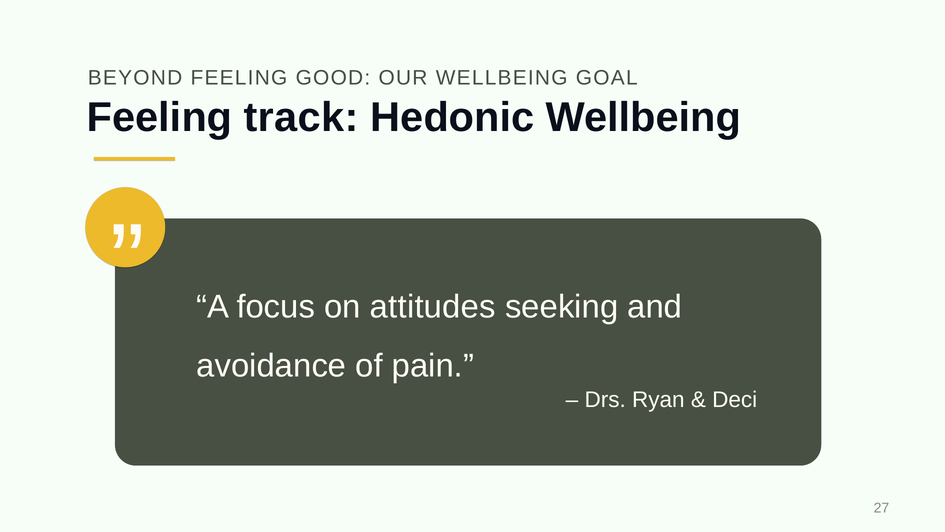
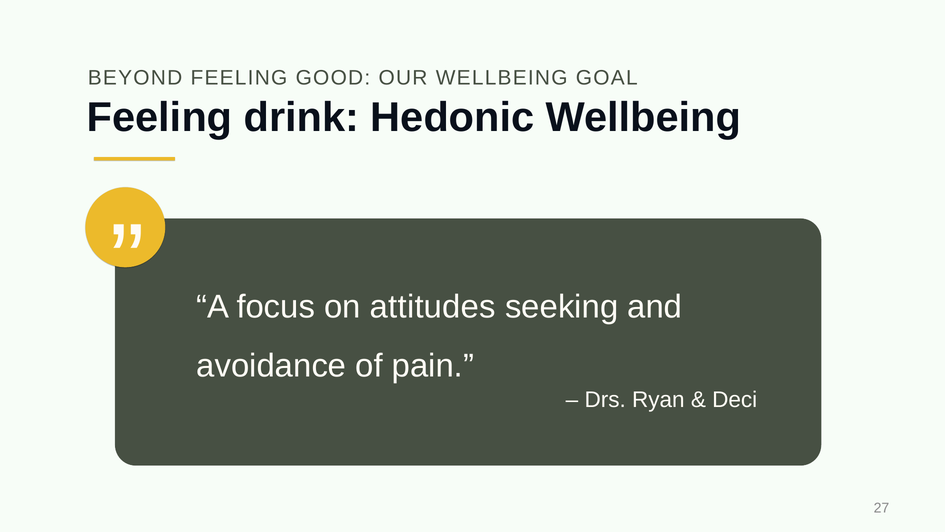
track: track -> drink
